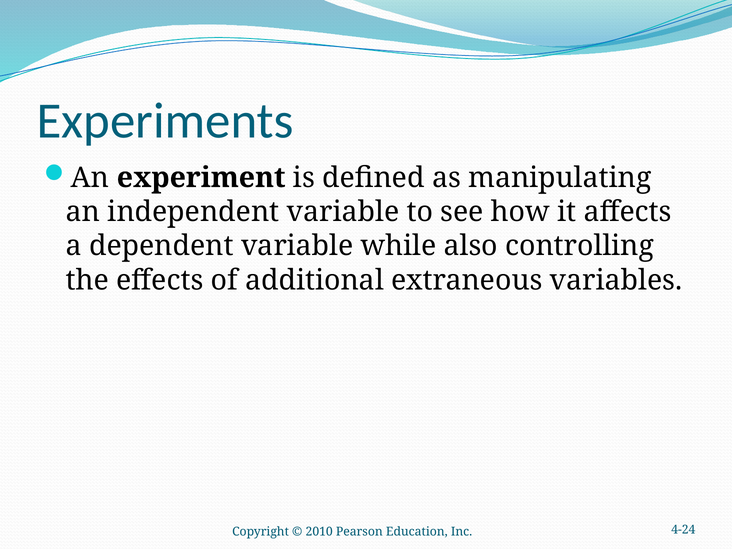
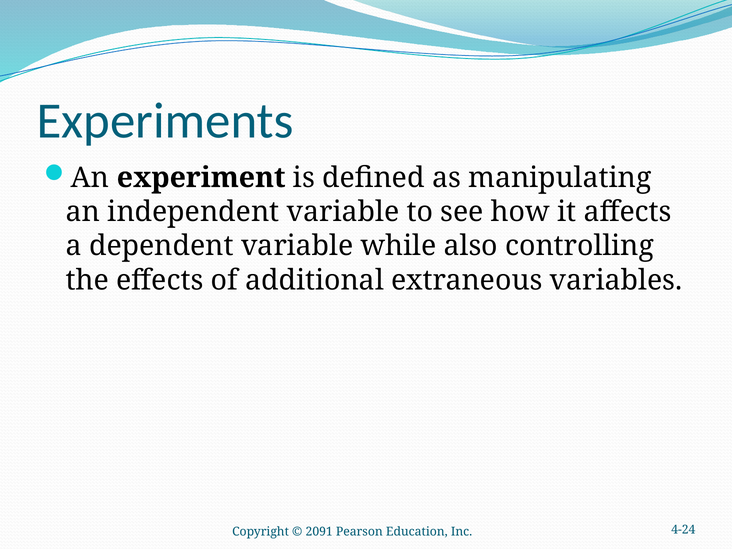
2010: 2010 -> 2091
